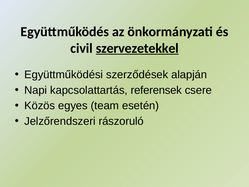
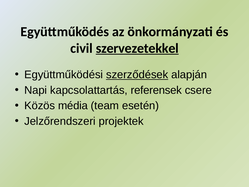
szerződések underline: none -> present
egyes: egyes -> média
rászoruló: rászoruló -> projektek
